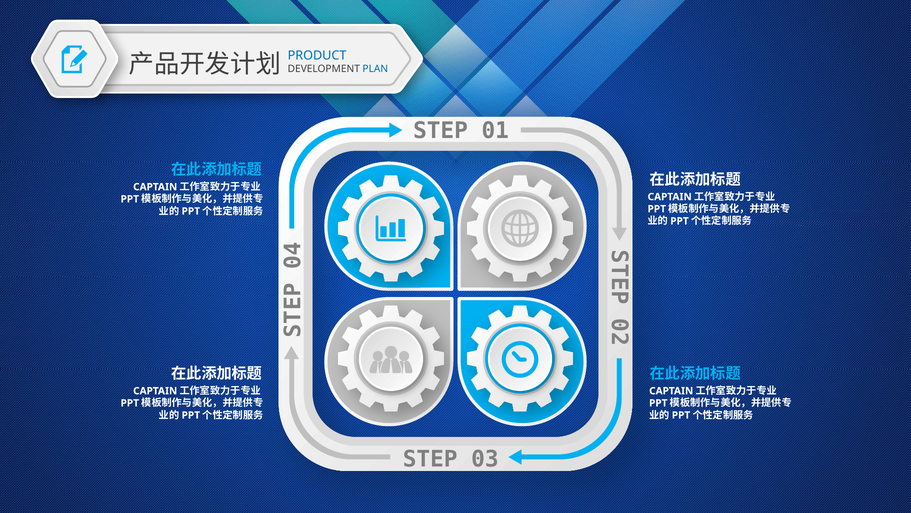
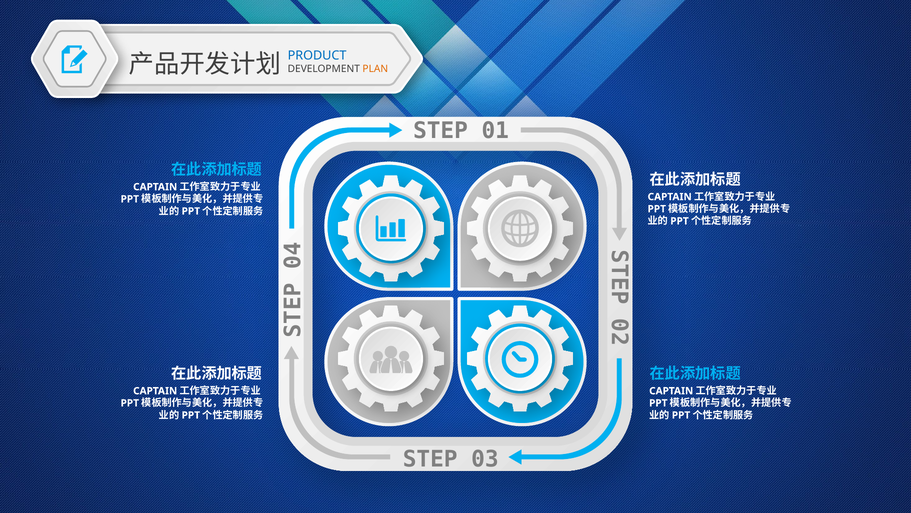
PLAN colour: blue -> orange
